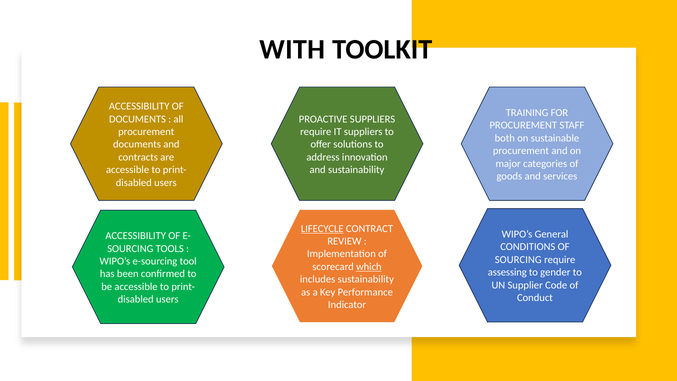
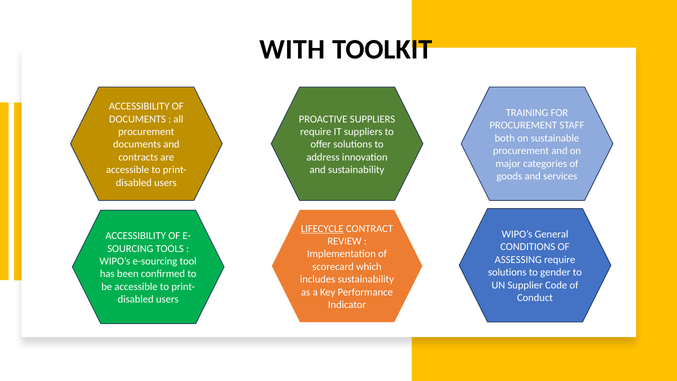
SOURCING at (518, 260): SOURCING -> ASSESSING
which underline: present -> none
assessing at (507, 272): assessing -> solutions
